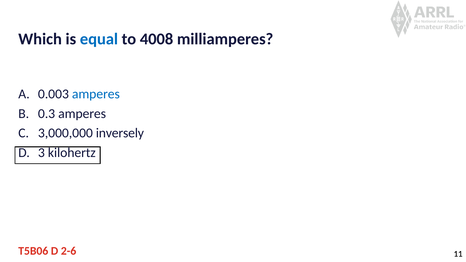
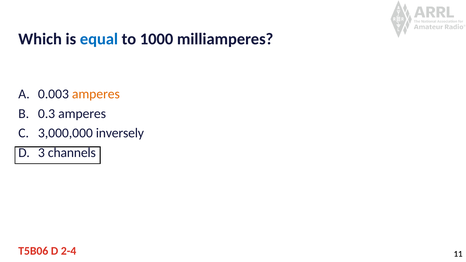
4008: 4008 -> 1000
amperes at (96, 94) colour: blue -> orange
kilohertz: kilohertz -> channels
2-6: 2-6 -> 2-4
